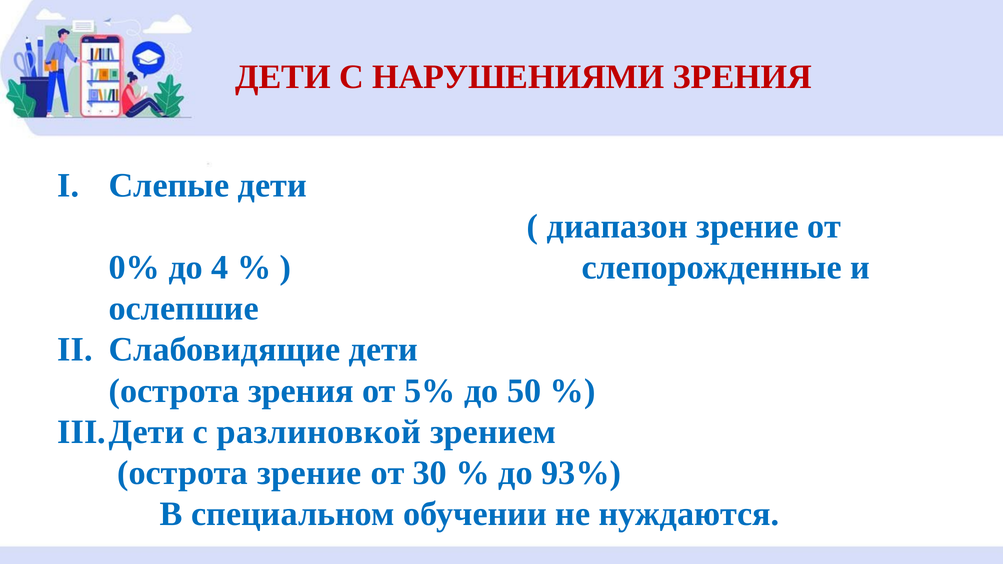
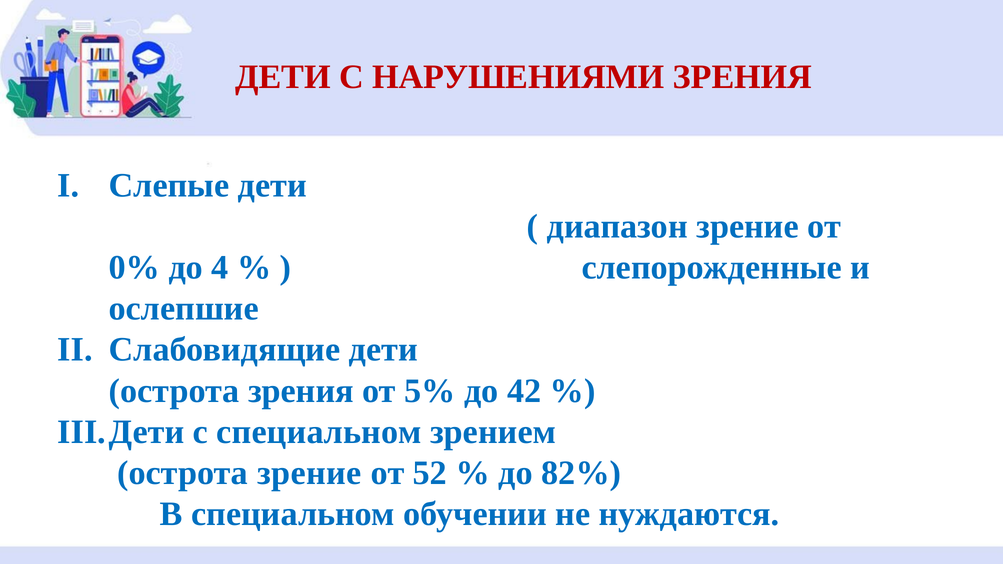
50: 50 -> 42
с разлиновкой: разлиновкой -> специальном
30: 30 -> 52
93%: 93% -> 82%
